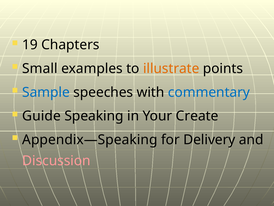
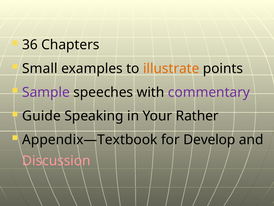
19: 19 -> 36
Sample colour: blue -> purple
commentary colour: blue -> purple
Create: Create -> Rather
Appendix—Speaking: Appendix—Speaking -> Appendix—Textbook
Delivery: Delivery -> Develop
